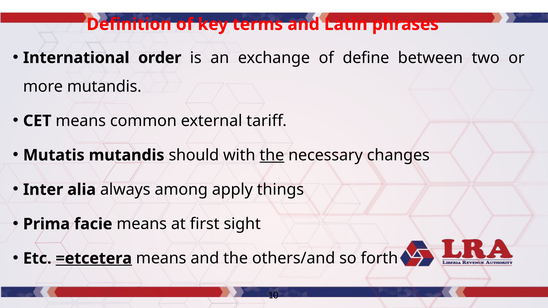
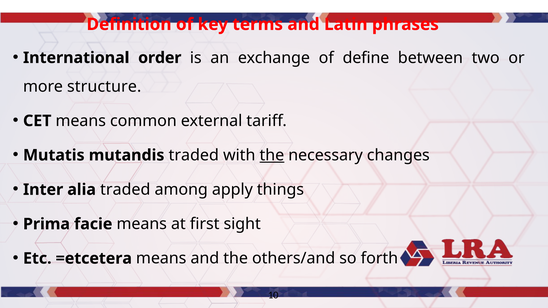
more mutandis: mutandis -> structure
mutandis should: should -> traded
alia always: always -> traded
=etcetera underline: present -> none
